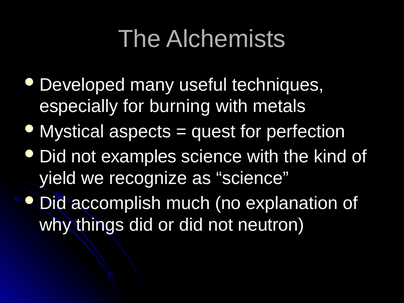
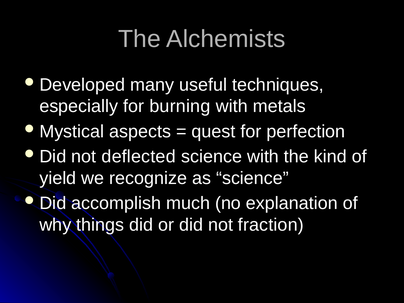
examples: examples -> deflected
neutron: neutron -> fraction
